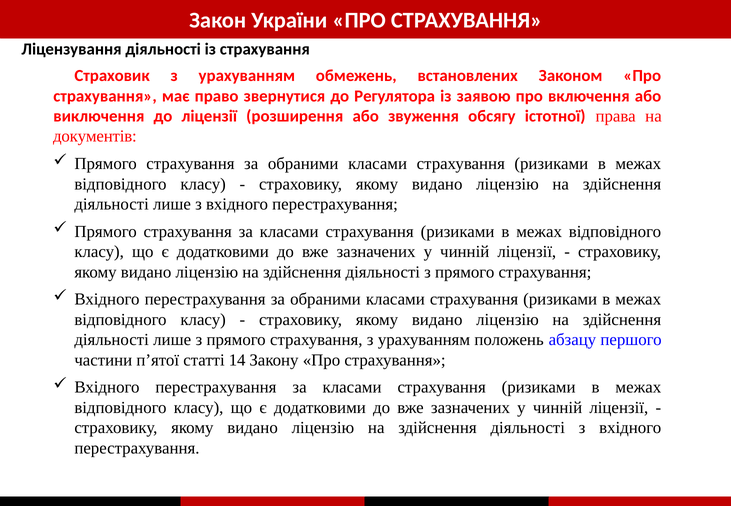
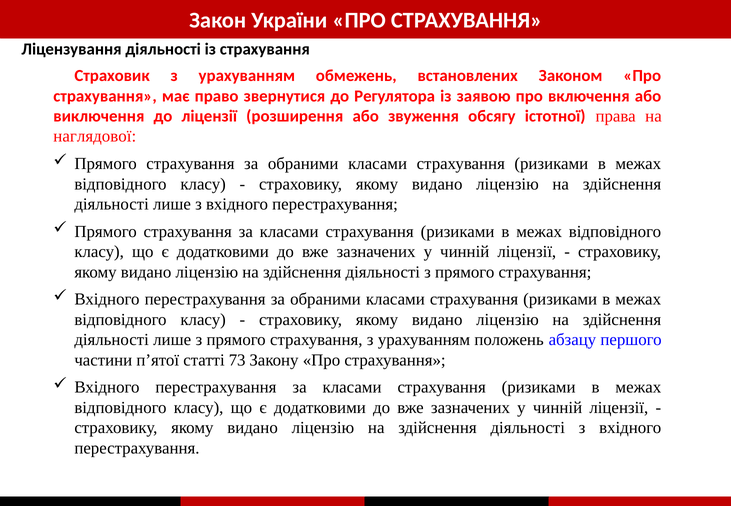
документів: документів -> наглядової
14: 14 -> 73
